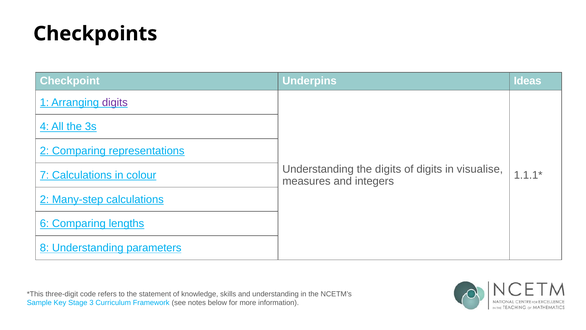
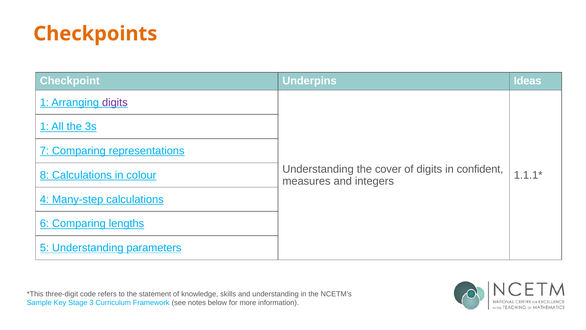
Checkpoints colour: black -> orange
4 at (44, 127): 4 -> 1
2 at (44, 151): 2 -> 7
the digits: digits -> cover
visualise: visualise -> confident
7: 7 -> 8
2 at (44, 199): 2 -> 4
8: 8 -> 5
